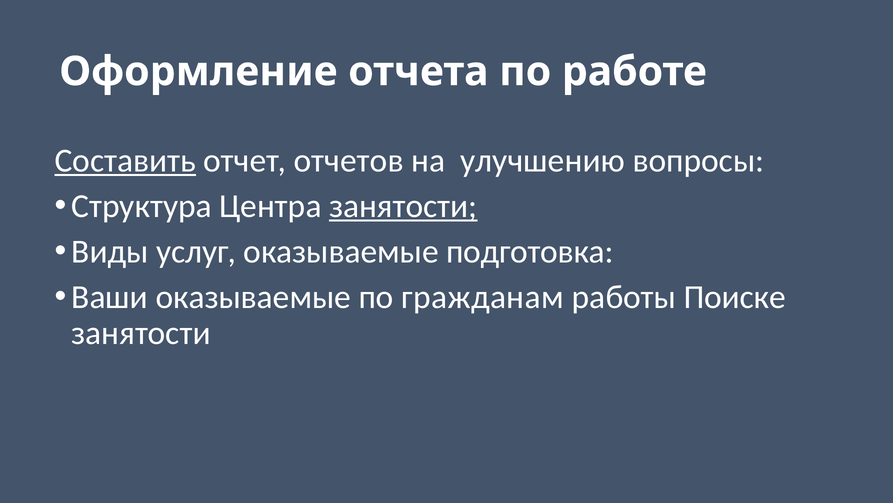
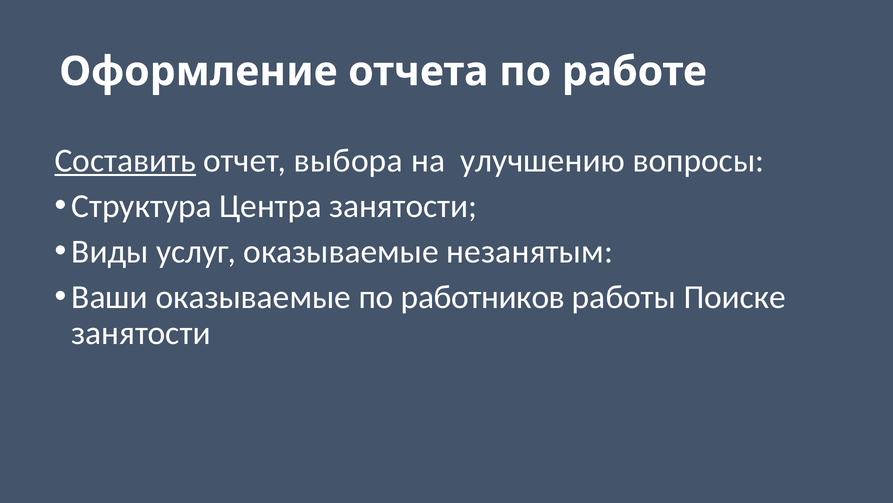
отчетов: отчетов -> выбора
занятости at (403, 206) underline: present -> none
подготовка: подготовка -> незанятым
гражданам: гражданам -> работников
